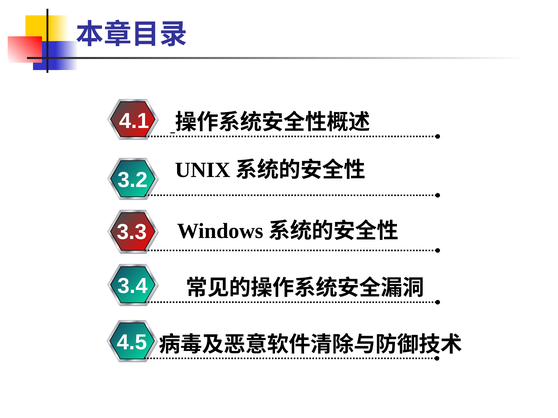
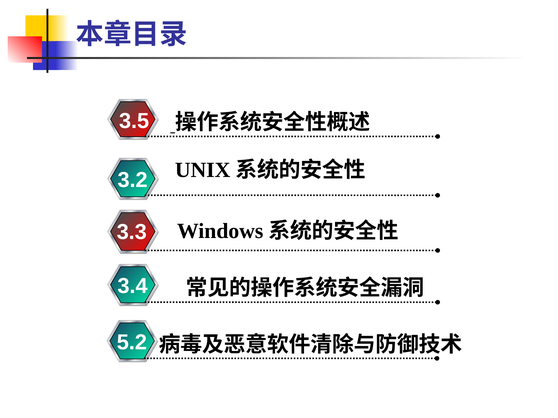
4.1: 4.1 -> 3.5
4.5: 4.5 -> 5.2
